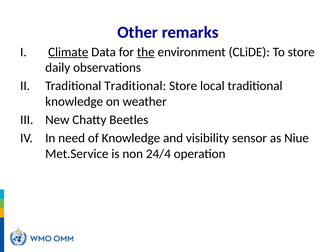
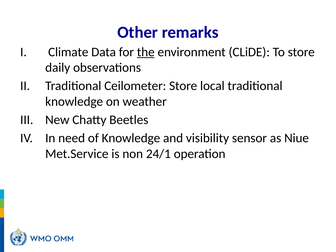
Climate underline: present -> none
Traditional Traditional: Traditional -> Ceilometer
24/4: 24/4 -> 24/1
